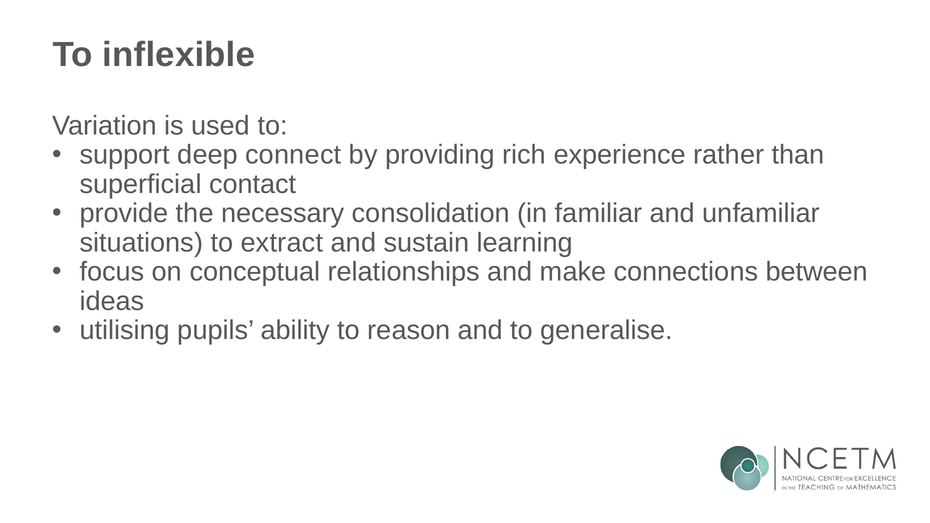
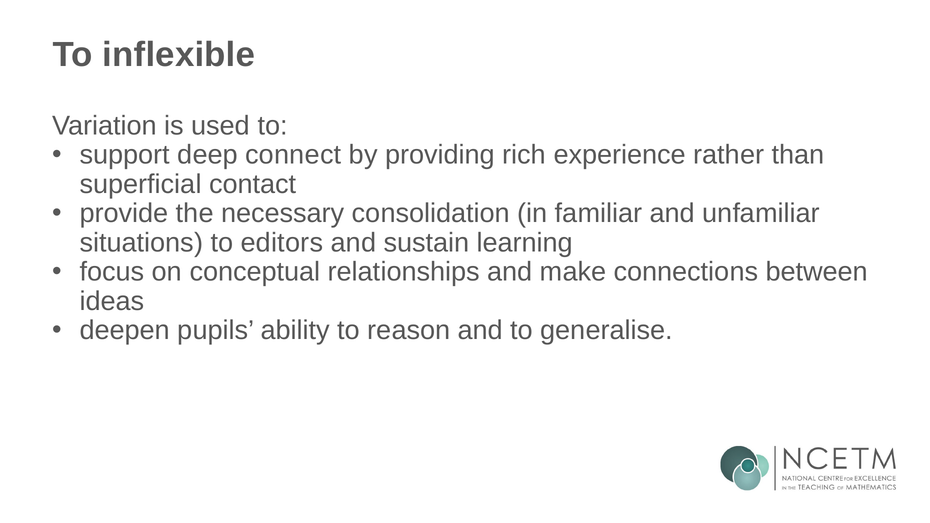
extract: extract -> editors
utilising: utilising -> deepen
